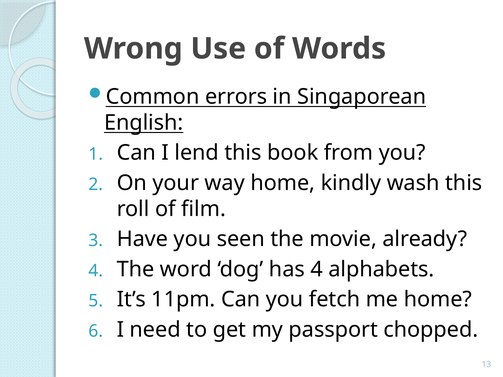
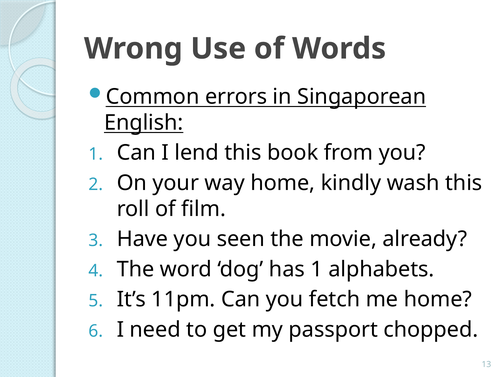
has 4: 4 -> 1
